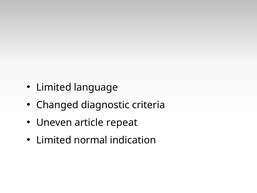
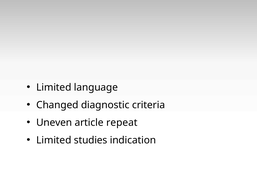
normal: normal -> studies
